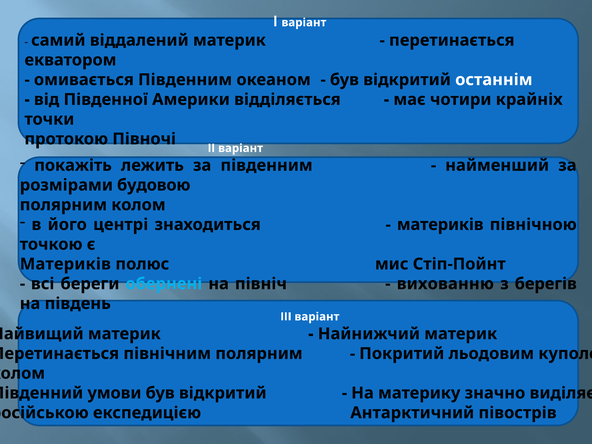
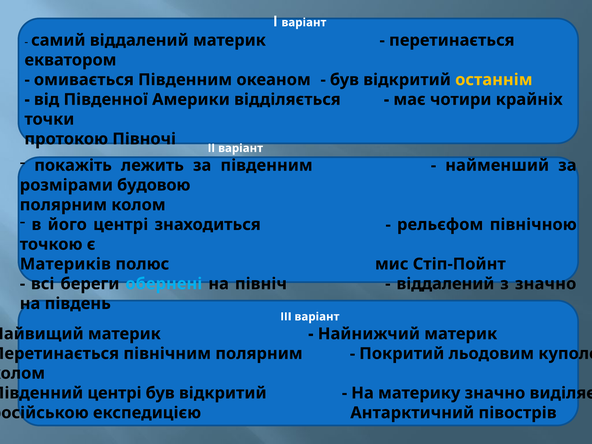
останнім colour: white -> yellow
материків at (440, 225): материків -> рельєфом
вихованню at (445, 284): вихованню -> віддалений
з берегів: берегів -> значно
умови at (114, 393): умови -> центрі
